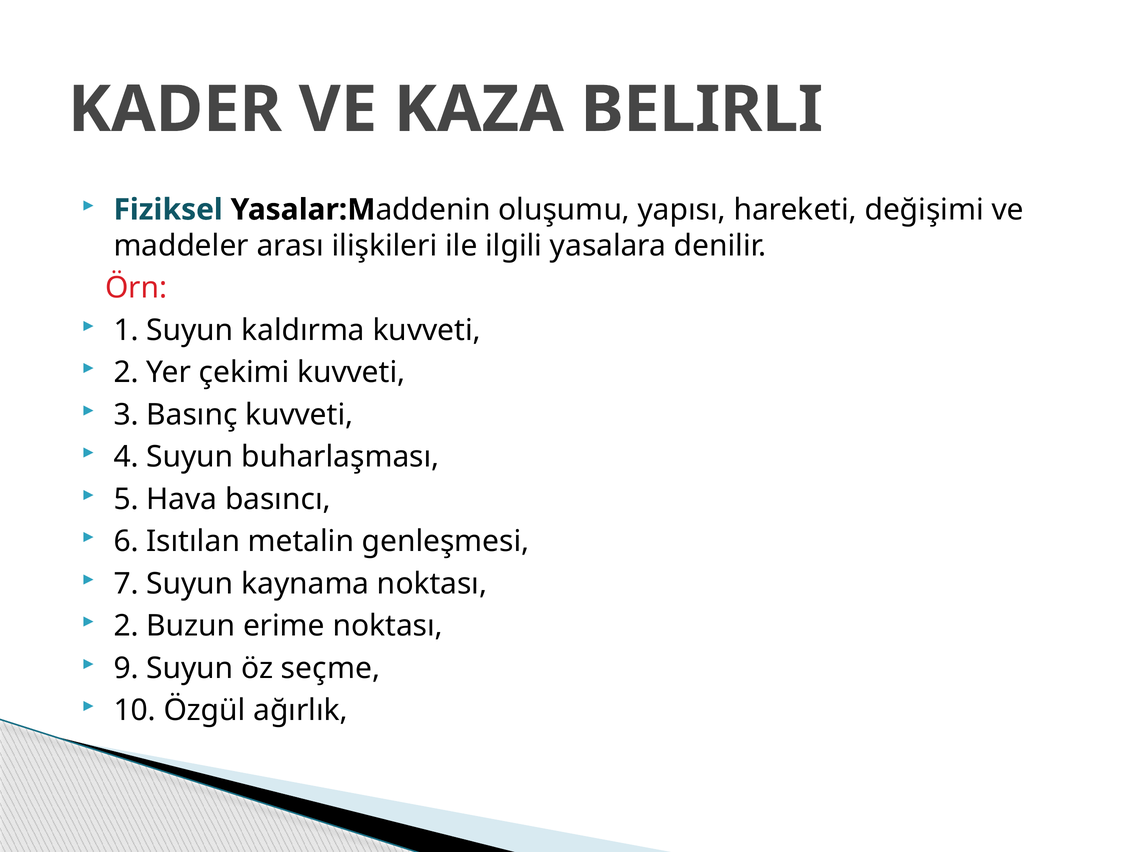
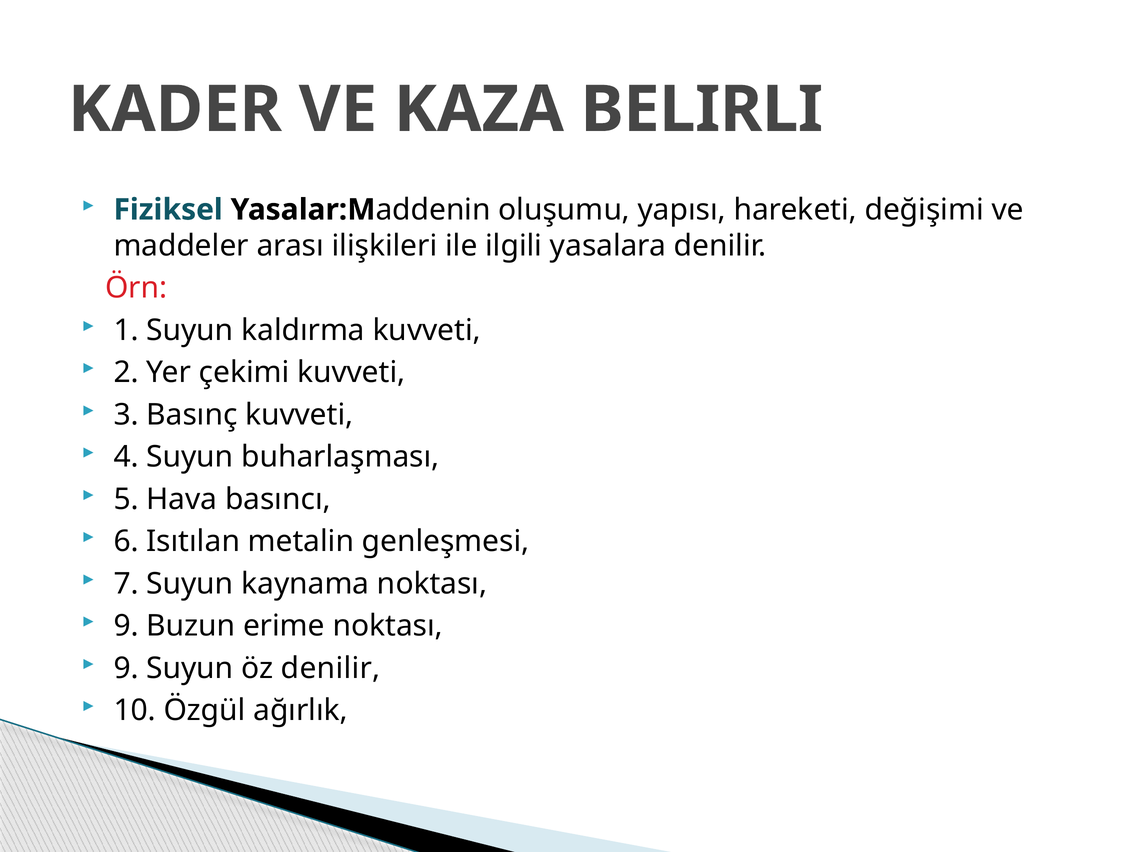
2 at (126, 627): 2 -> 9
öz seçme: seçme -> denilir
